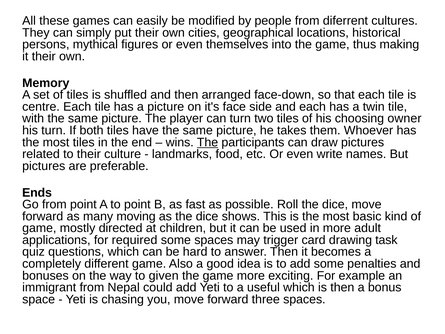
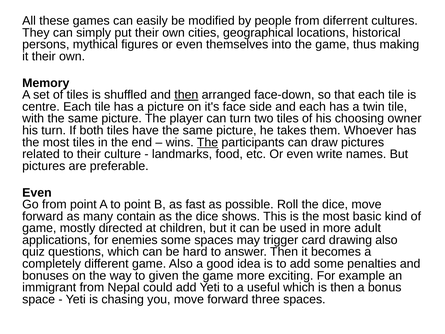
then at (186, 95) underline: none -> present
Ends at (37, 192): Ends -> Even
moving: moving -> contain
required: required -> enemies
drawing task: task -> also
